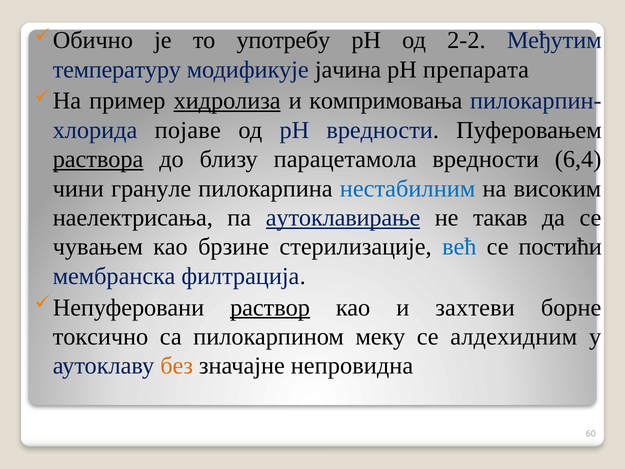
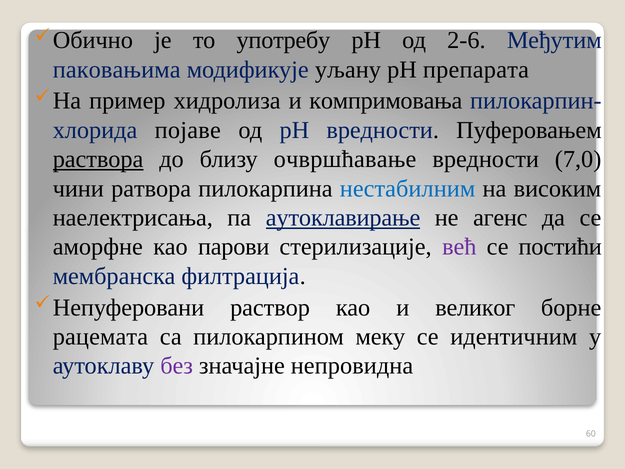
2-2: 2-2 -> 2-6
температуру: температуру -> паковањима
јачина: јачина -> уљану
хидролиза underline: present -> none
парацетамола: парацетамола -> очвршћавање
6,4: 6,4 -> 7,0
грануле: грануле -> ратвора
такав: такав -> агенс
чувањем: чувањем -> аморфне
брзине: брзине -> парови
већ colour: blue -> purple
раствор underline: present -> none
захтеви: захтеви -> великог
токсично: токсично -> рацемата
алдехидним: алдехидним -> идентичним
без colour: orange -> purple
